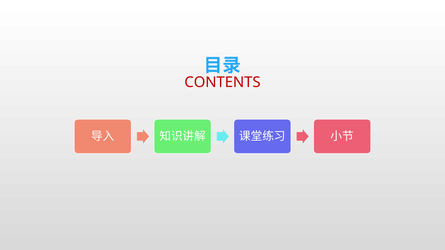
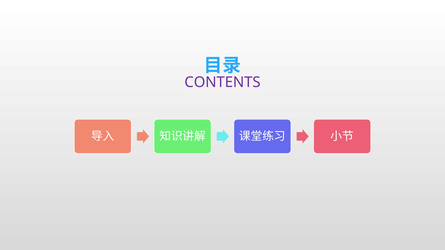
CONTENTS colour: red -> purple
